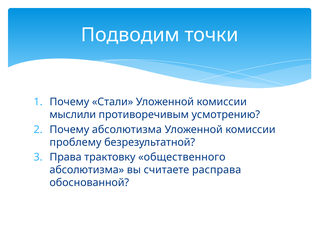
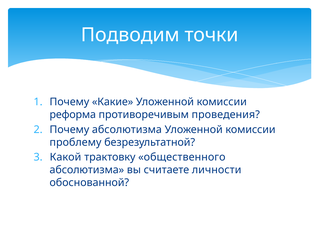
Стали: Стали -> Какие
мыслили: мыслили -> реформа
усмотрению: усмотрению -> проведения
Права: Права -> Какой
расправа: расправа -> личности
